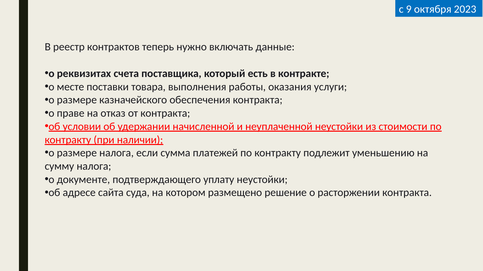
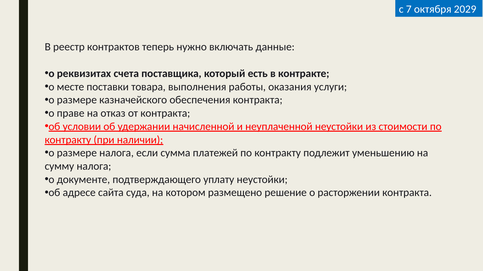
9: 9 -> 7
2023: 2023 -> 2029
